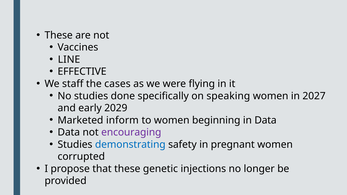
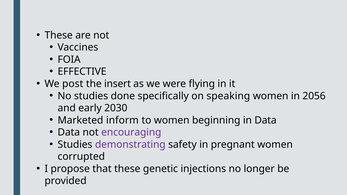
LINE: LINE -> FOIA
staff: staff -> post
cases: cases -> insert
2027: 2027 -> 2056
2029: 2029 -> 2030
demonstrating colour: blue -> purple
